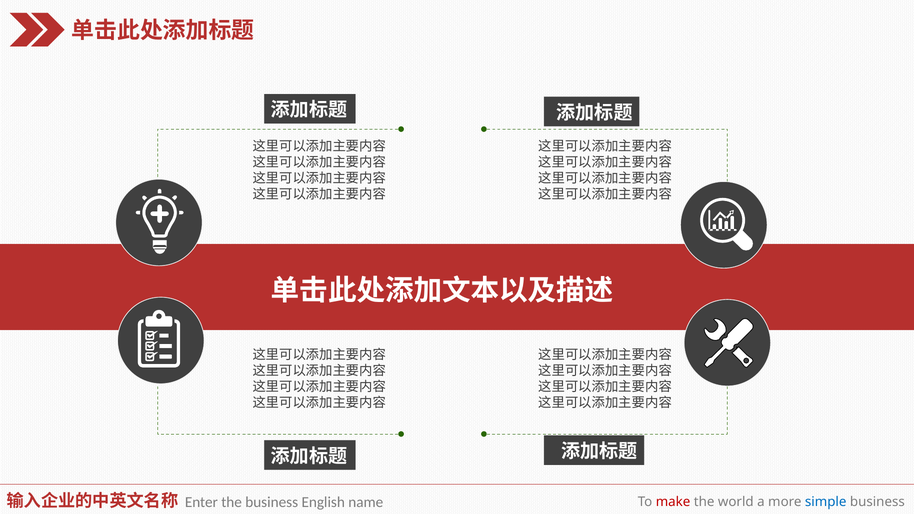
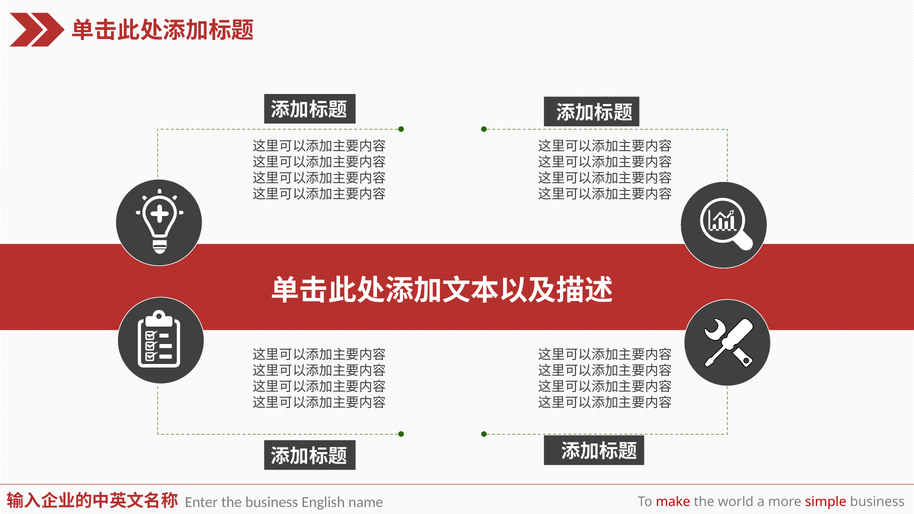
simple colour: blue -> red
